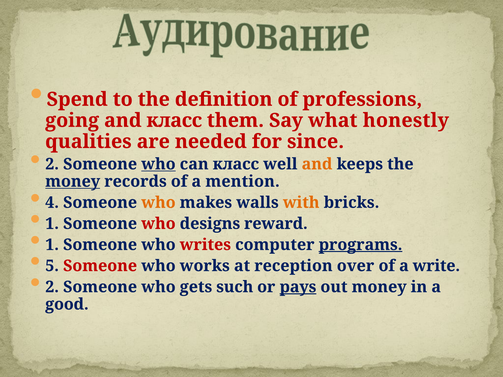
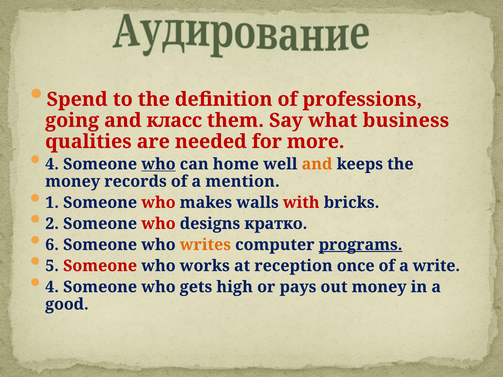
honestly: honestly -> business
since: since -> more
2 at (52, 164): 2 -> 4
can класс: класс -> home
money at (73, 182) underline: present -> none
4: 4 -> 1
who at (158, 203) colour: orange -> red
with colour: orange -> red
1 at (52, 224): 1 -> 2
reward: reward -> кратко
1 at (52, 245): 1 -> 6
writes colour: red -> orange
over: over -> once
2 at (52, 287): 2 -> 4
such: such -> high
pays underline: present -> none
